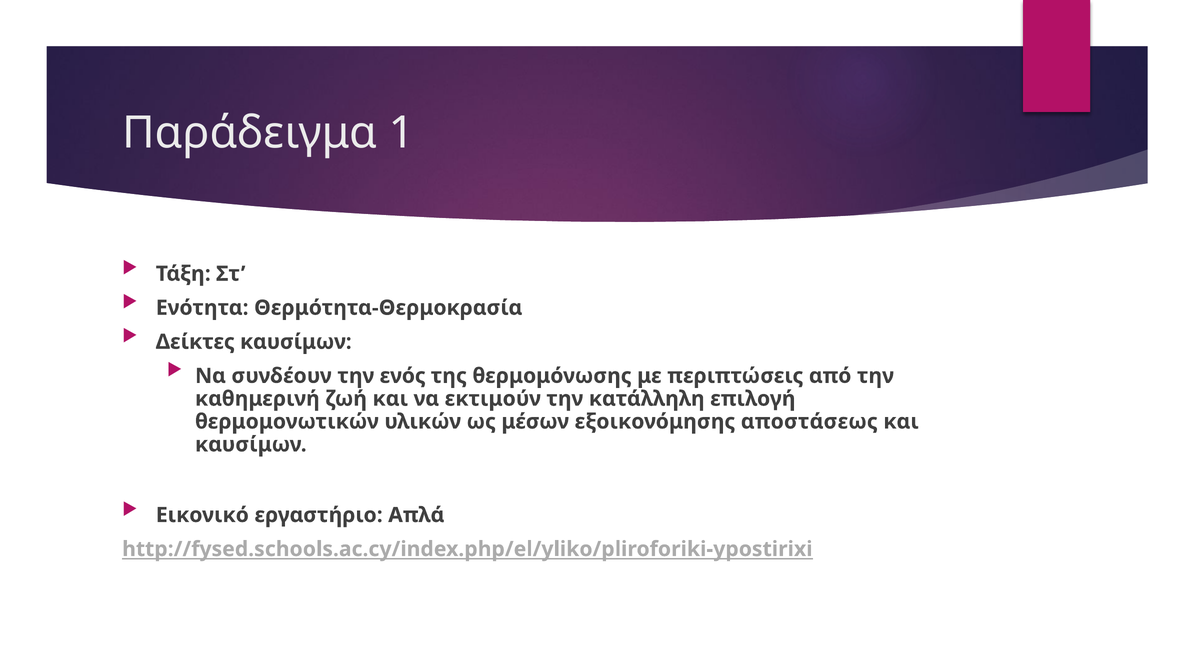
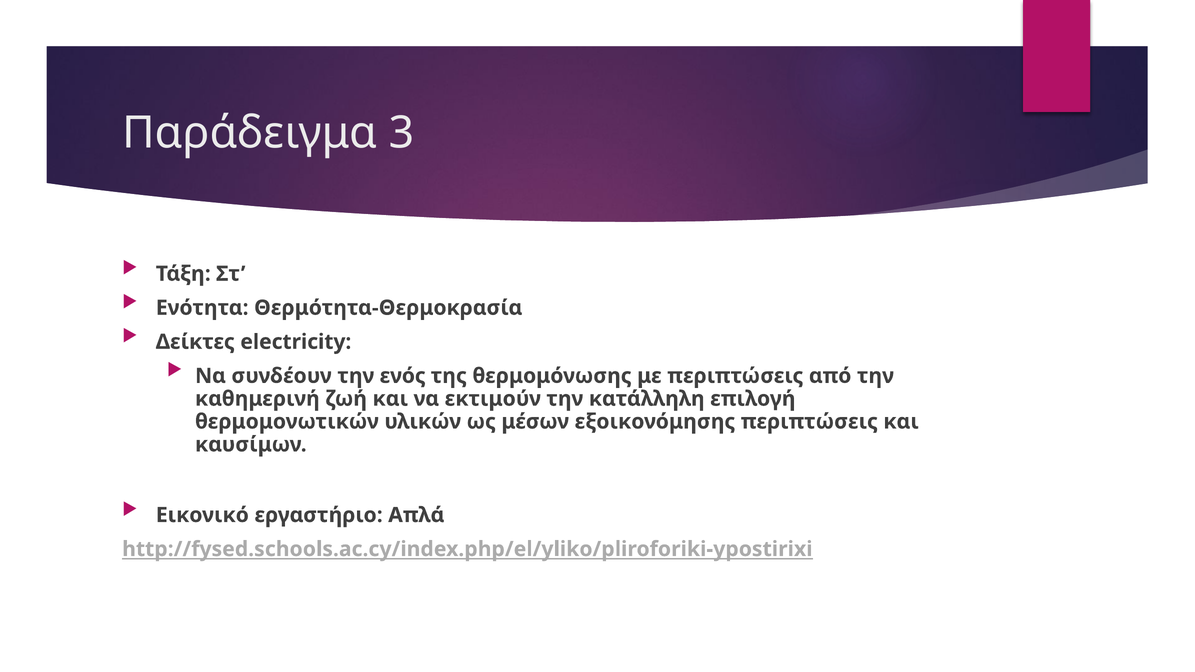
1: 1 -> 3
Δείκτες καυσίμων: καυσίμων -> electricity
εξοικονόμησης αποστάσεως: αποστάσεως -> περιπτώσεις
